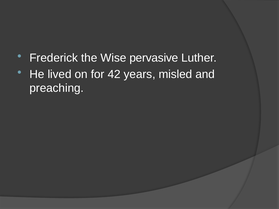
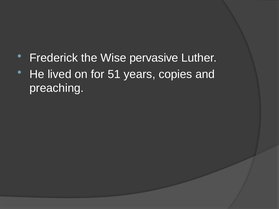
42: 42 -> 51
misled: misled -> copies
